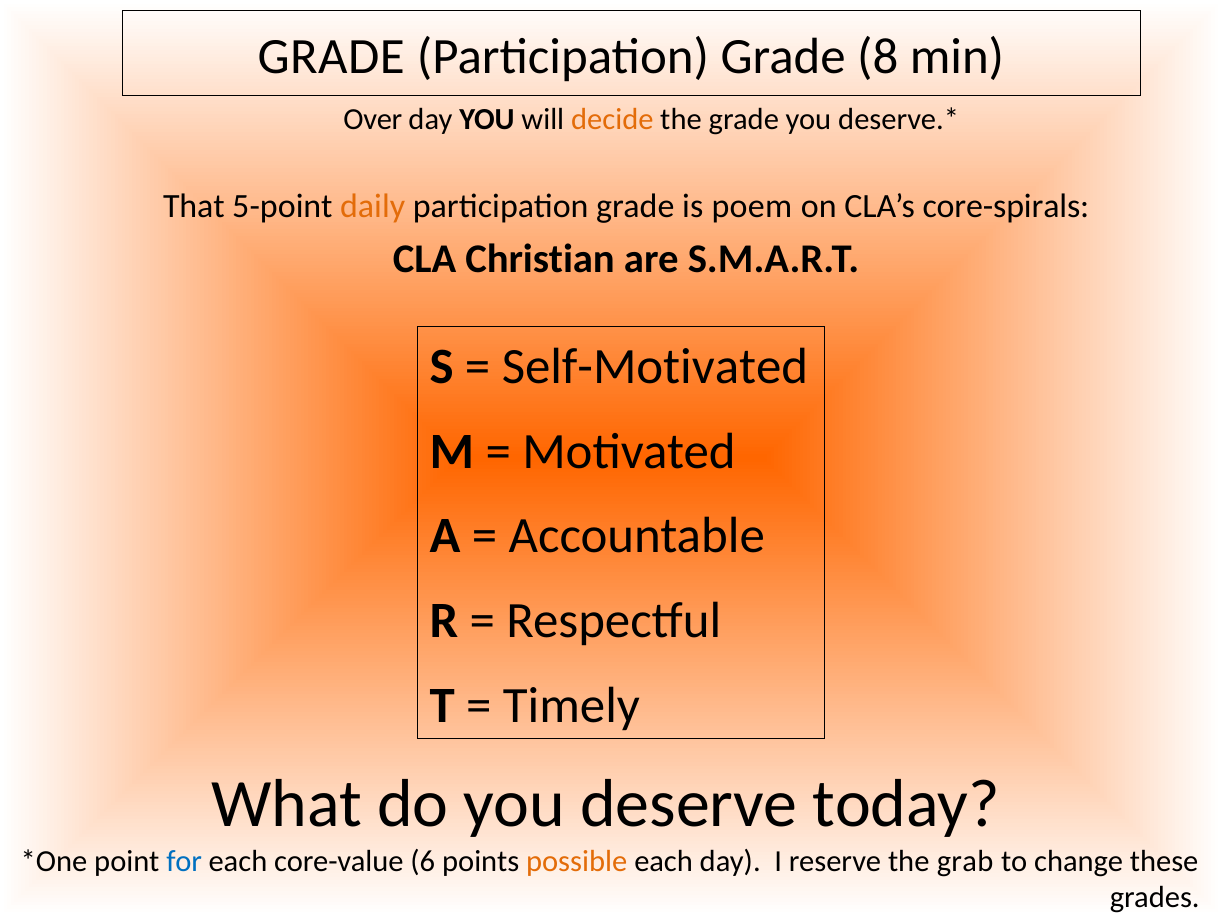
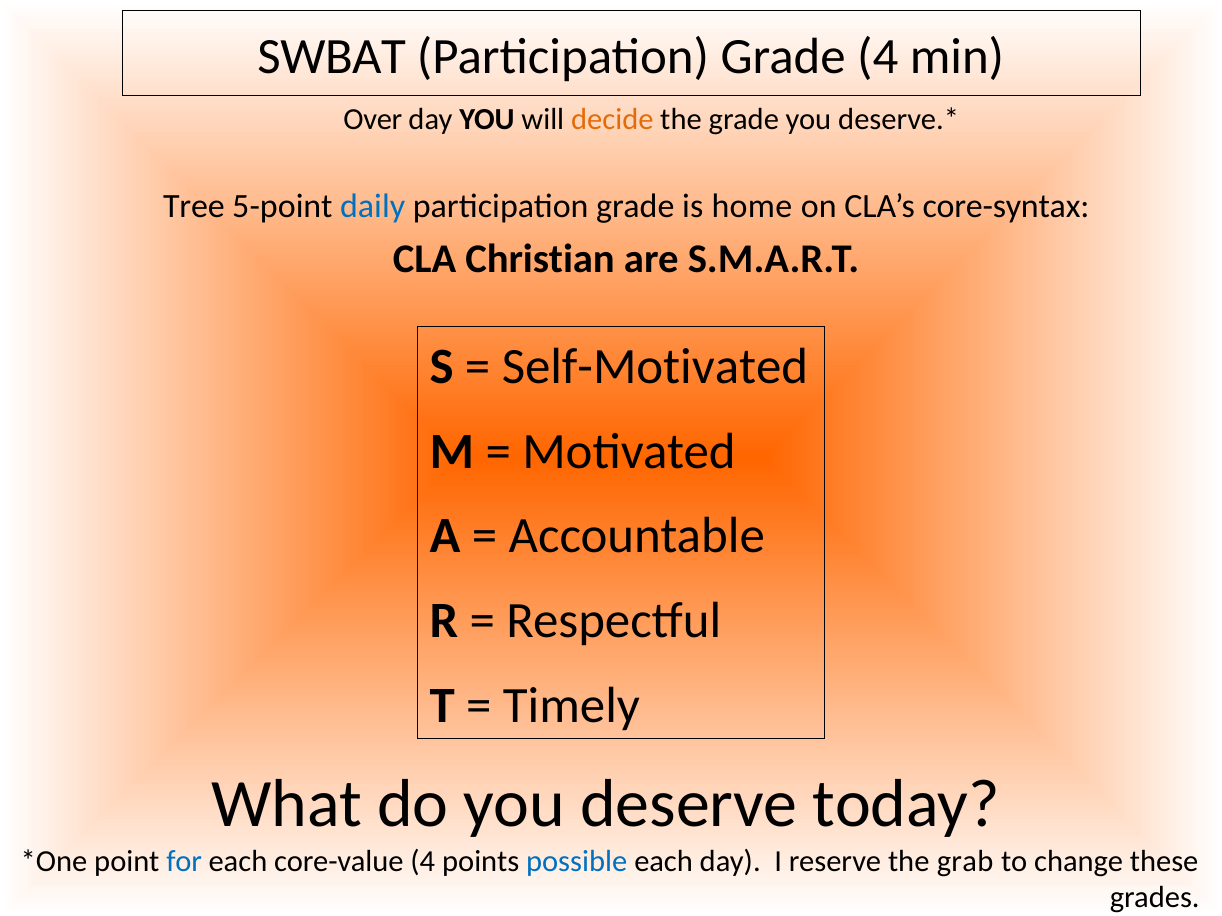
GRADE at (331, 56): GRADE -> SWBAT
Grade 8: 8 -> 4
That: That -> Tree
daily colour: orange -> blue
poem: poem -> home
core-spirals: core-spirals -> core-syntax
core-value 6: 6 -> 4
possible colour: orange -> blue
